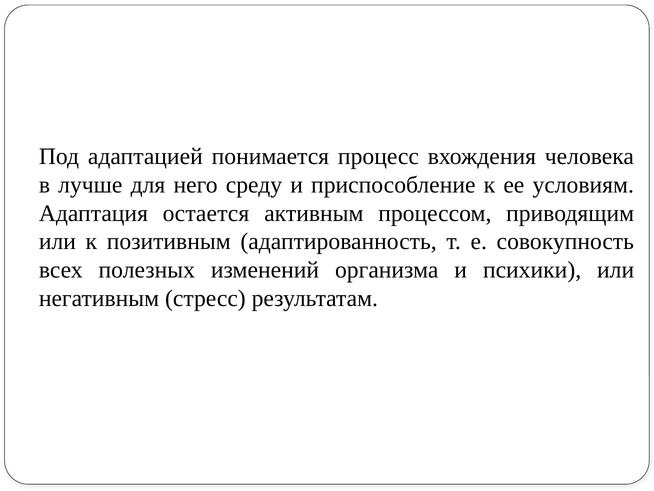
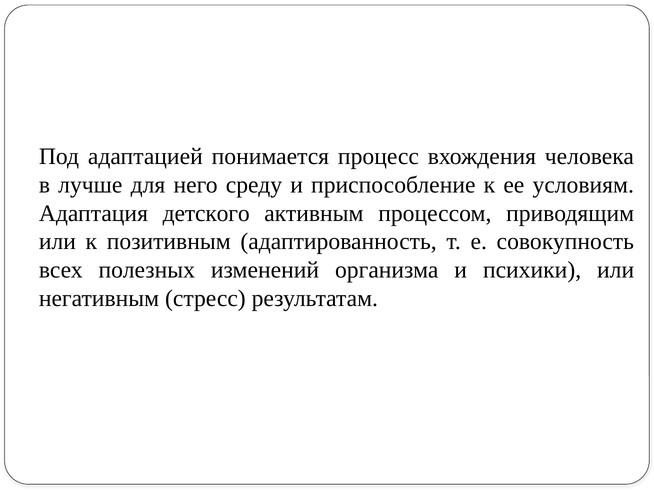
остается: остается -> детского
